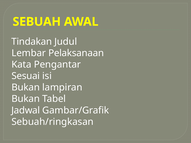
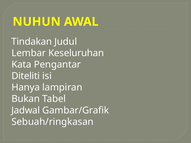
SEBUAH: SEBUAH -> NUHUN
Pelaksanaan: Pelaksanaan -> Keseluruhan
Sesuai: Sesuai -> Diteliti
Bukan at (26, 88): Bukan -> Hanya
